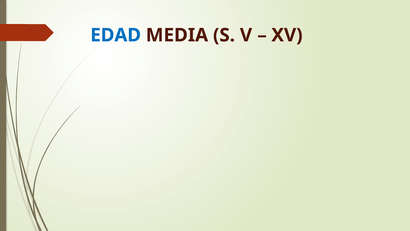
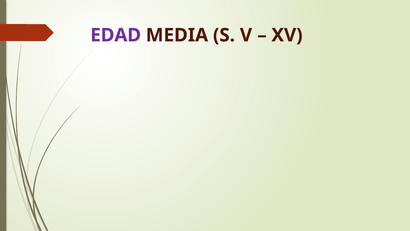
EDAD colour: blue -> purple
